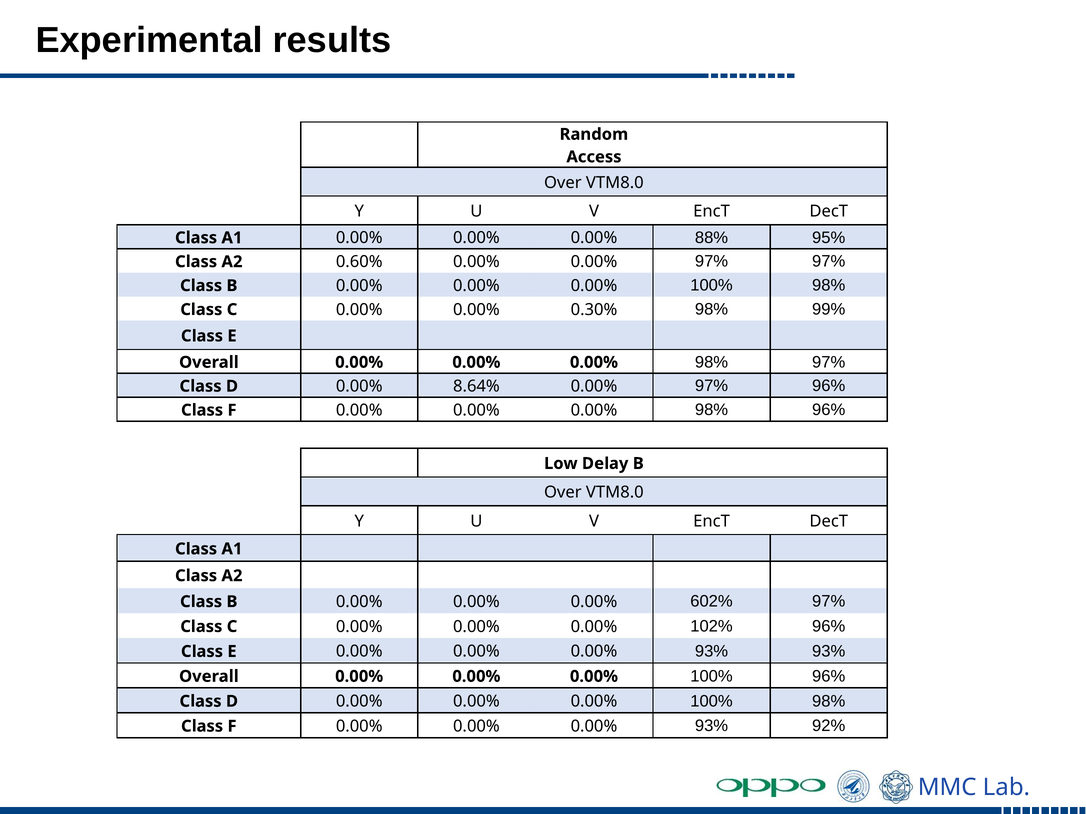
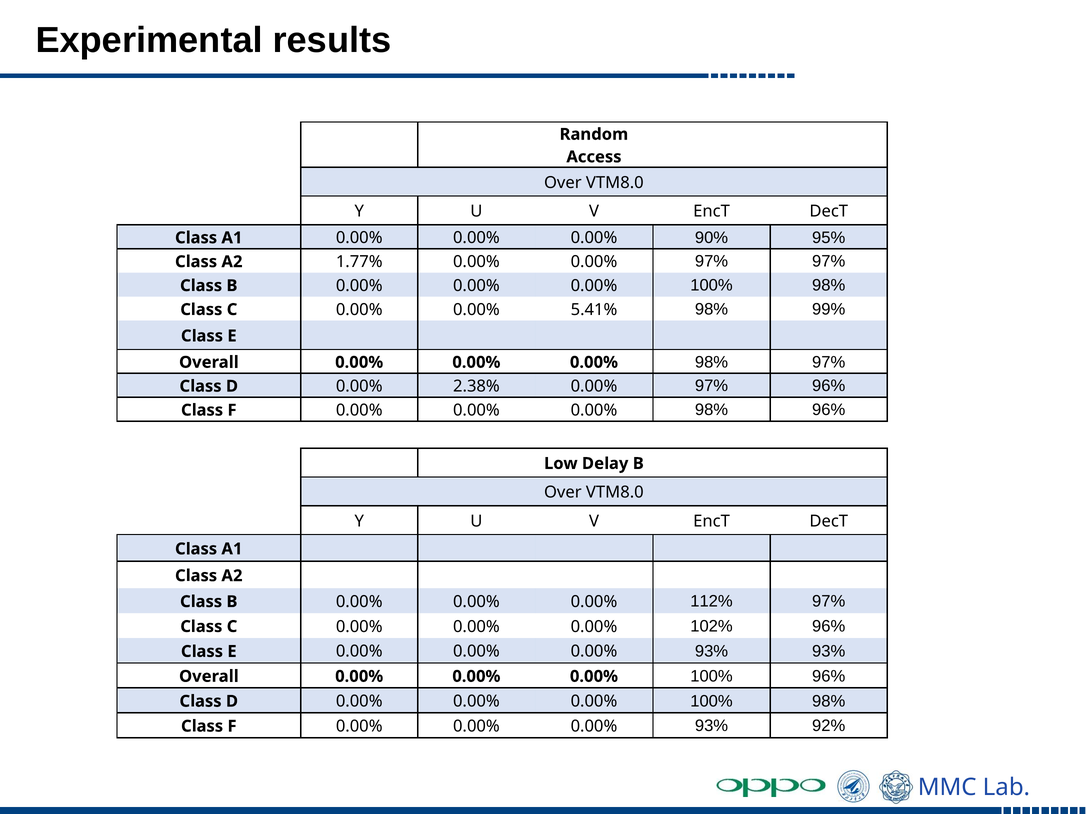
88%: 88% -> 90%
0.60%: 0.60% -> 1.77%
0.30%: 0.30% -> 5.41%
8.64%: 8.64% -> 2.38%
602%: 602% -> 112%
